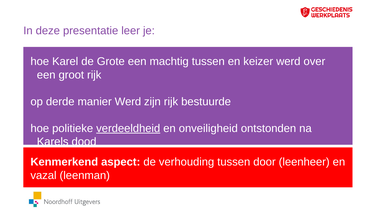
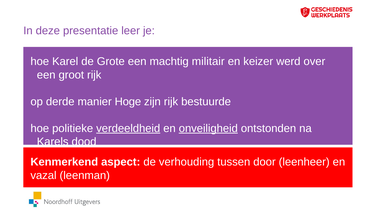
machtig tussen: tussen -> militair
manier Werd: Werd -> Hoge
onveiligheid underline: none -> present
